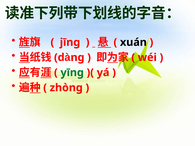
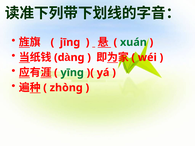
xuán colour: black -> green
